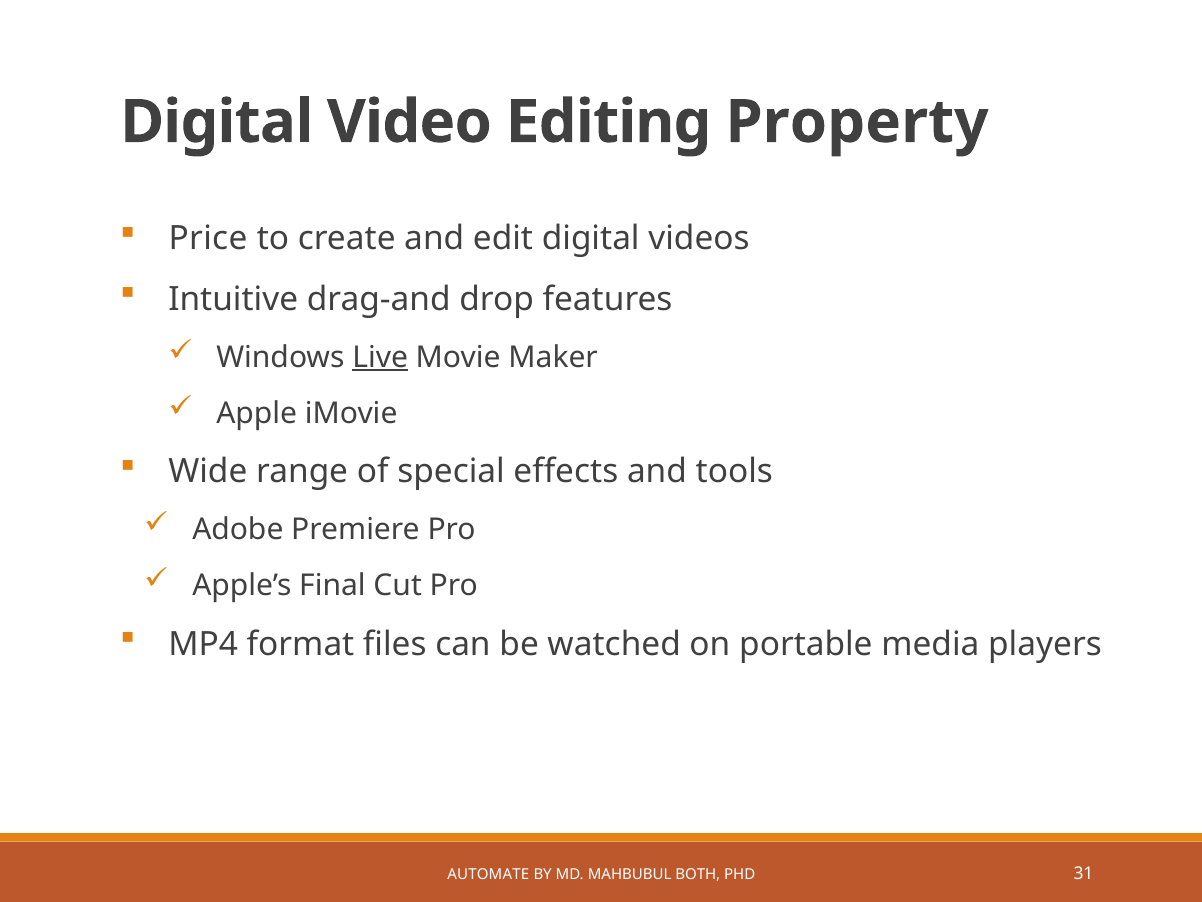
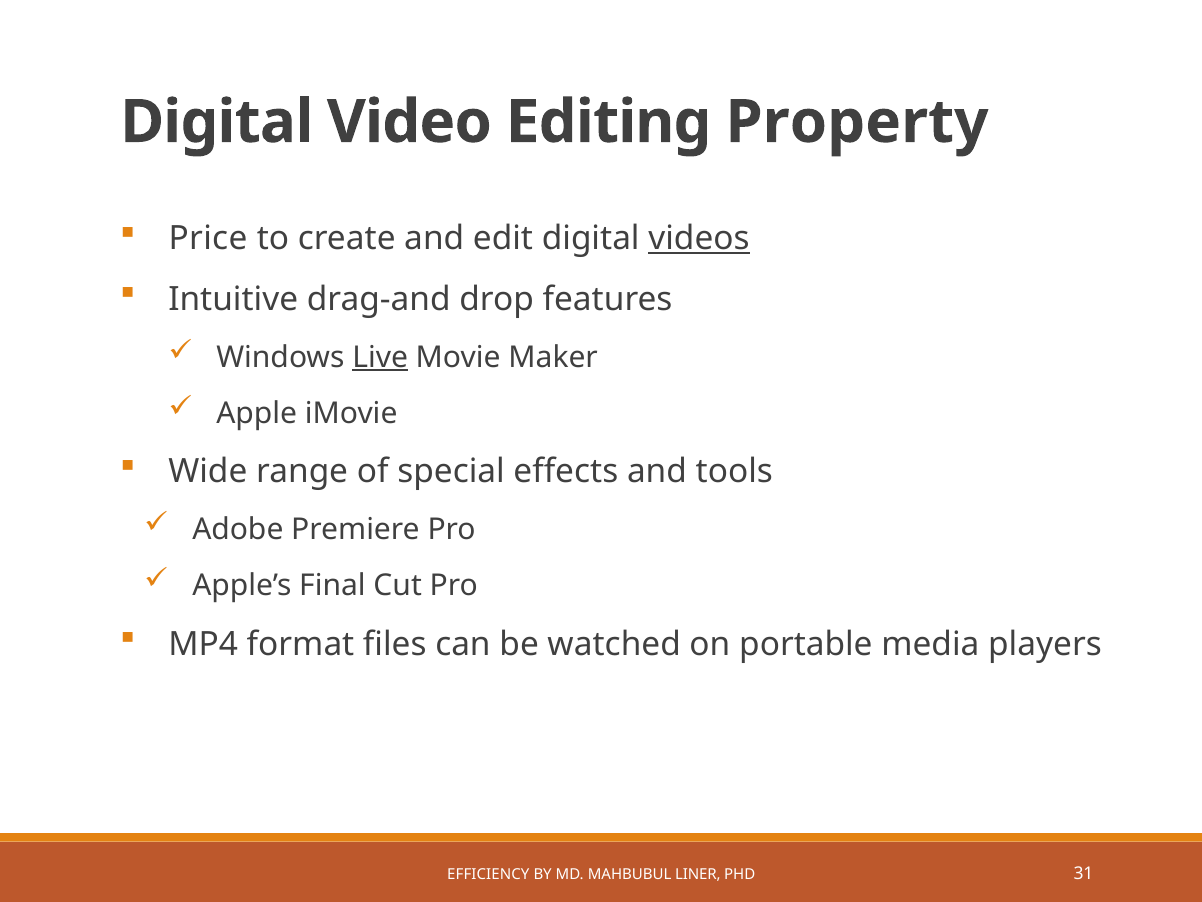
videos underline: none -> present
AUTOMATE: AUTOMATE -> EFFICIENCY
BOTH: BOTH -> LINER
